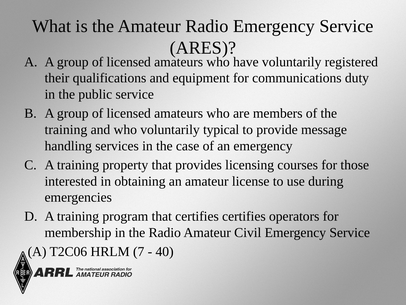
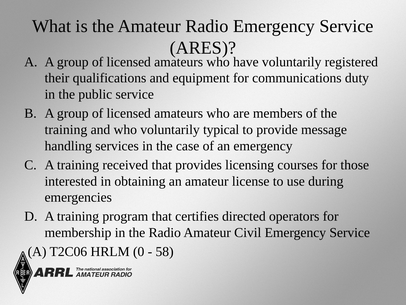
property: property -> received
certifies certifies: certifies -> directed
7: 7 -> 0
40: 40 -> 58
